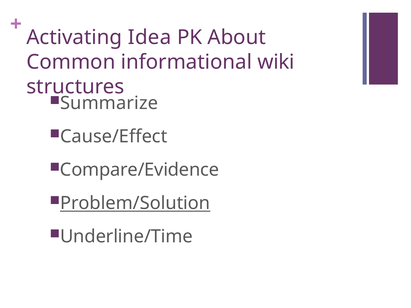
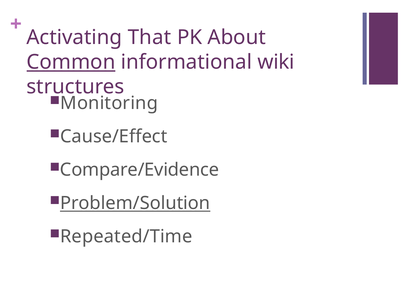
Idea: Idea -> That
Common underline: none -> present
Summarize: Summarize -> Monitoring
Underline/Time: Underline/Time -> Repeated/Time
